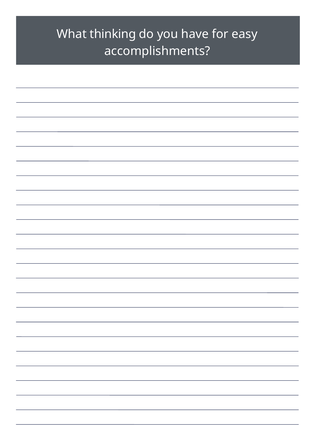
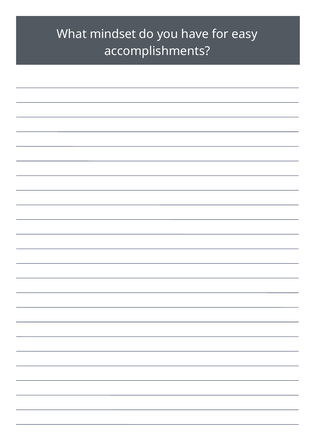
thinking: thinking -> mindset
